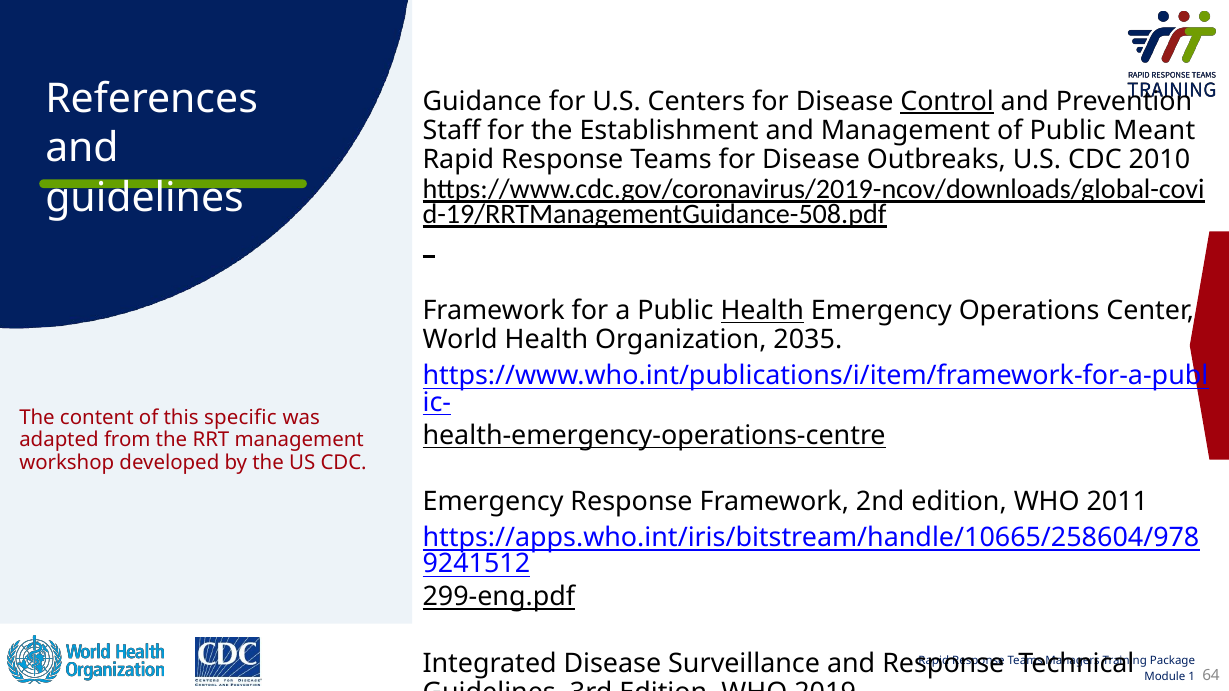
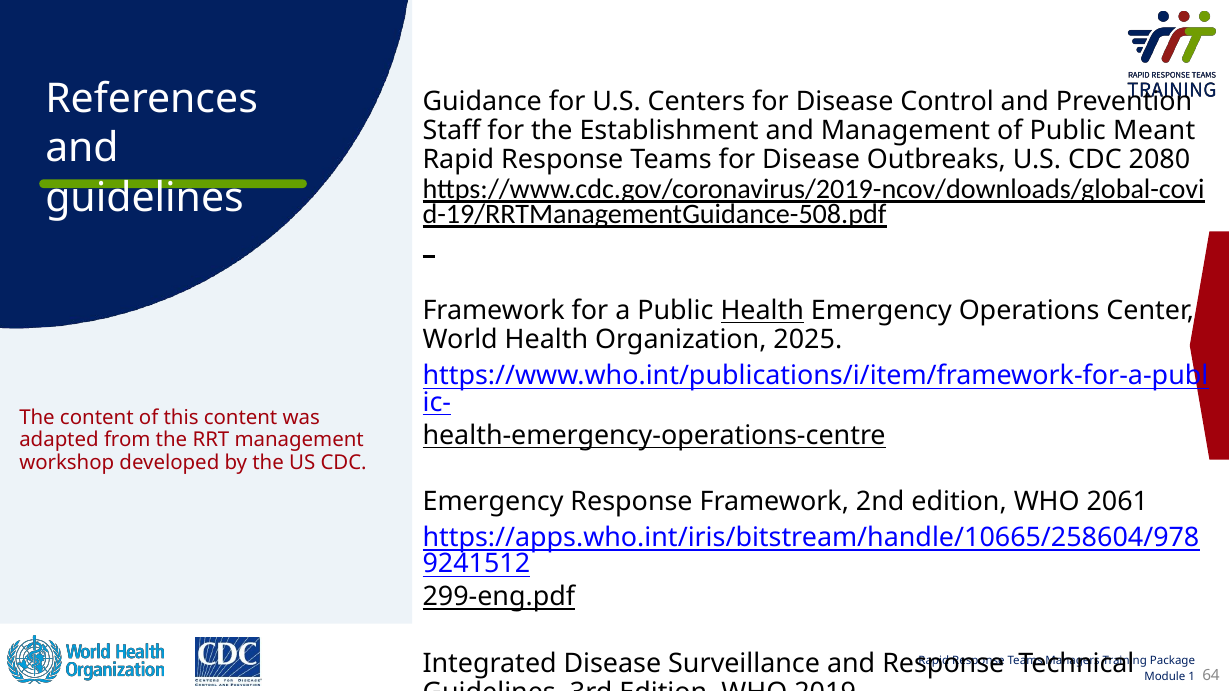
Control underline: present -> none
2010: 2010 -> 2080
2035: 2035 -> 2025
this specific: specific -> content
2011: 2011 -> 2061
